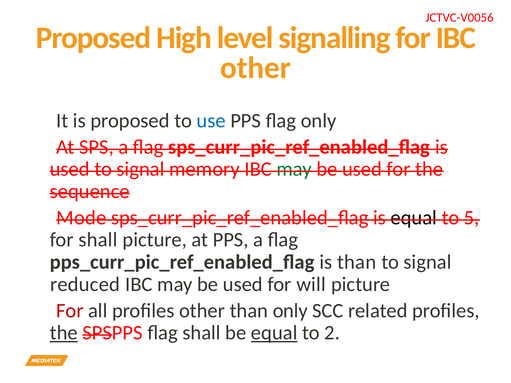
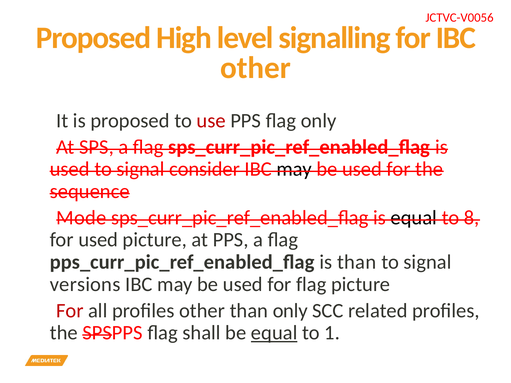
use colour: blue -> red
memory: memory -> consider
may at (294, 169) colour: green -> black
5: 5 -> 8
for shall: shall -> used
reduced: reduced -> versions
for will: will -> flag
the at (64, 333) underline: present -> none
2: 2 -> 1
